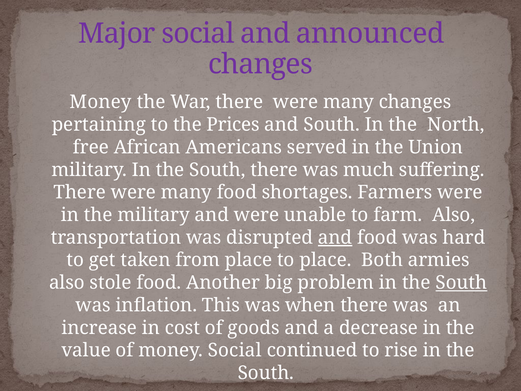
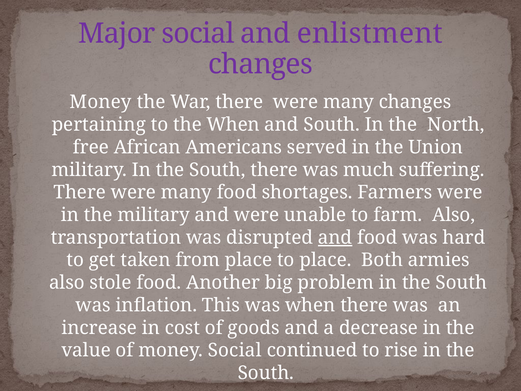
announced: announced -> enlistment
the Prices: Prices -> When
South at (461, 282) underline: present -> none
